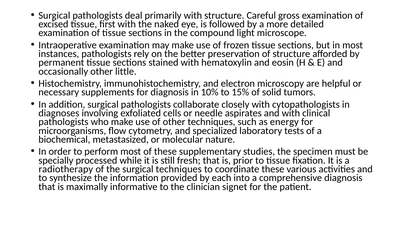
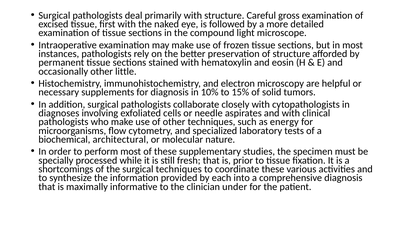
metastasized: metastasized -> architectural
radiotherapy: radiotherapy -> shortcomings
signet: signet -> under
